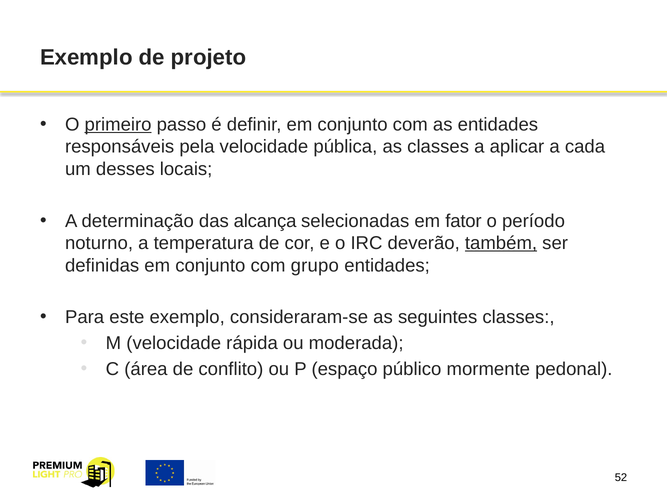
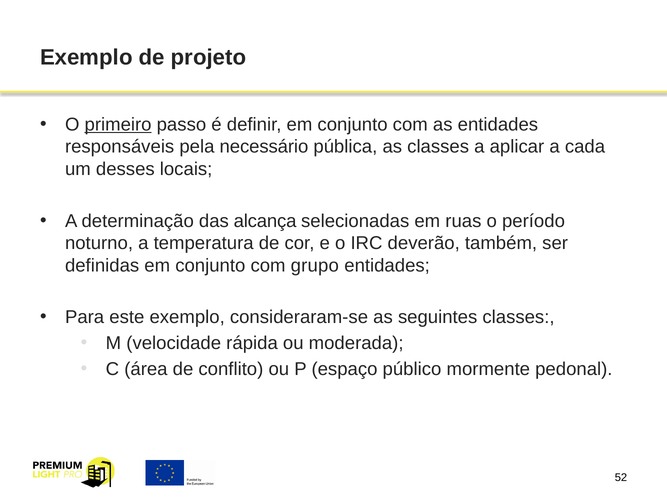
pela velocidade: velocidade -> necessário
fator: fator -> ruas
também underline: present -> none
